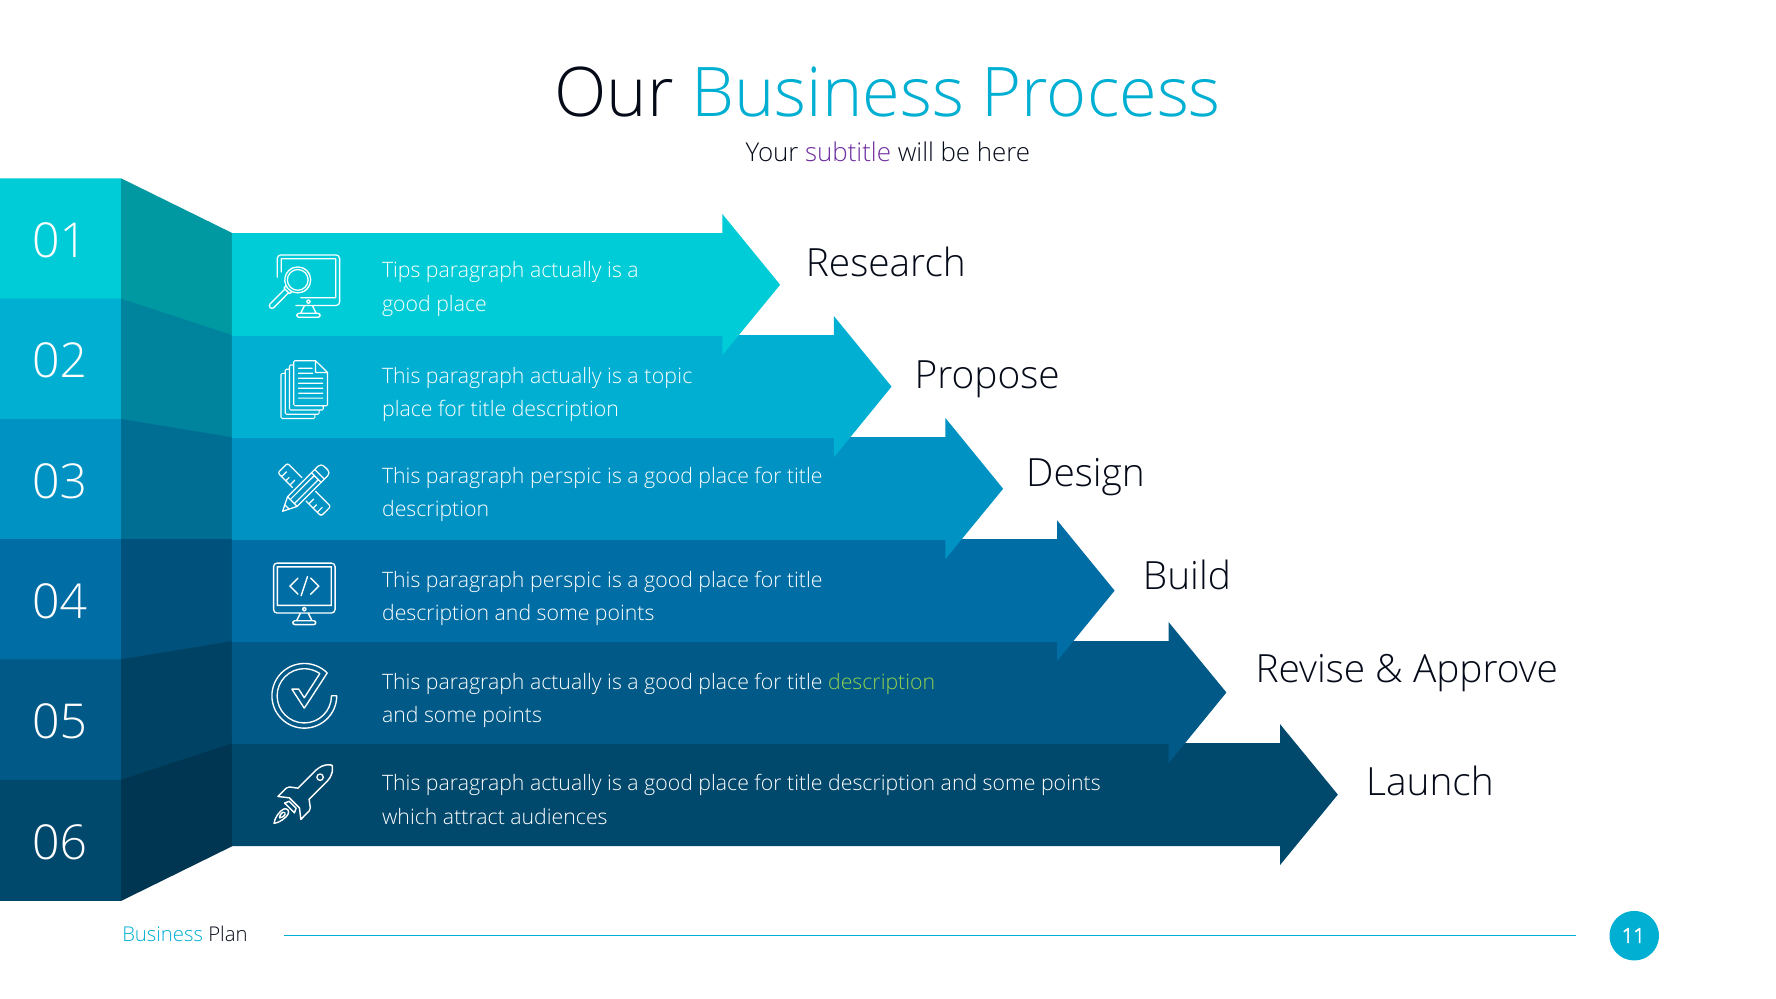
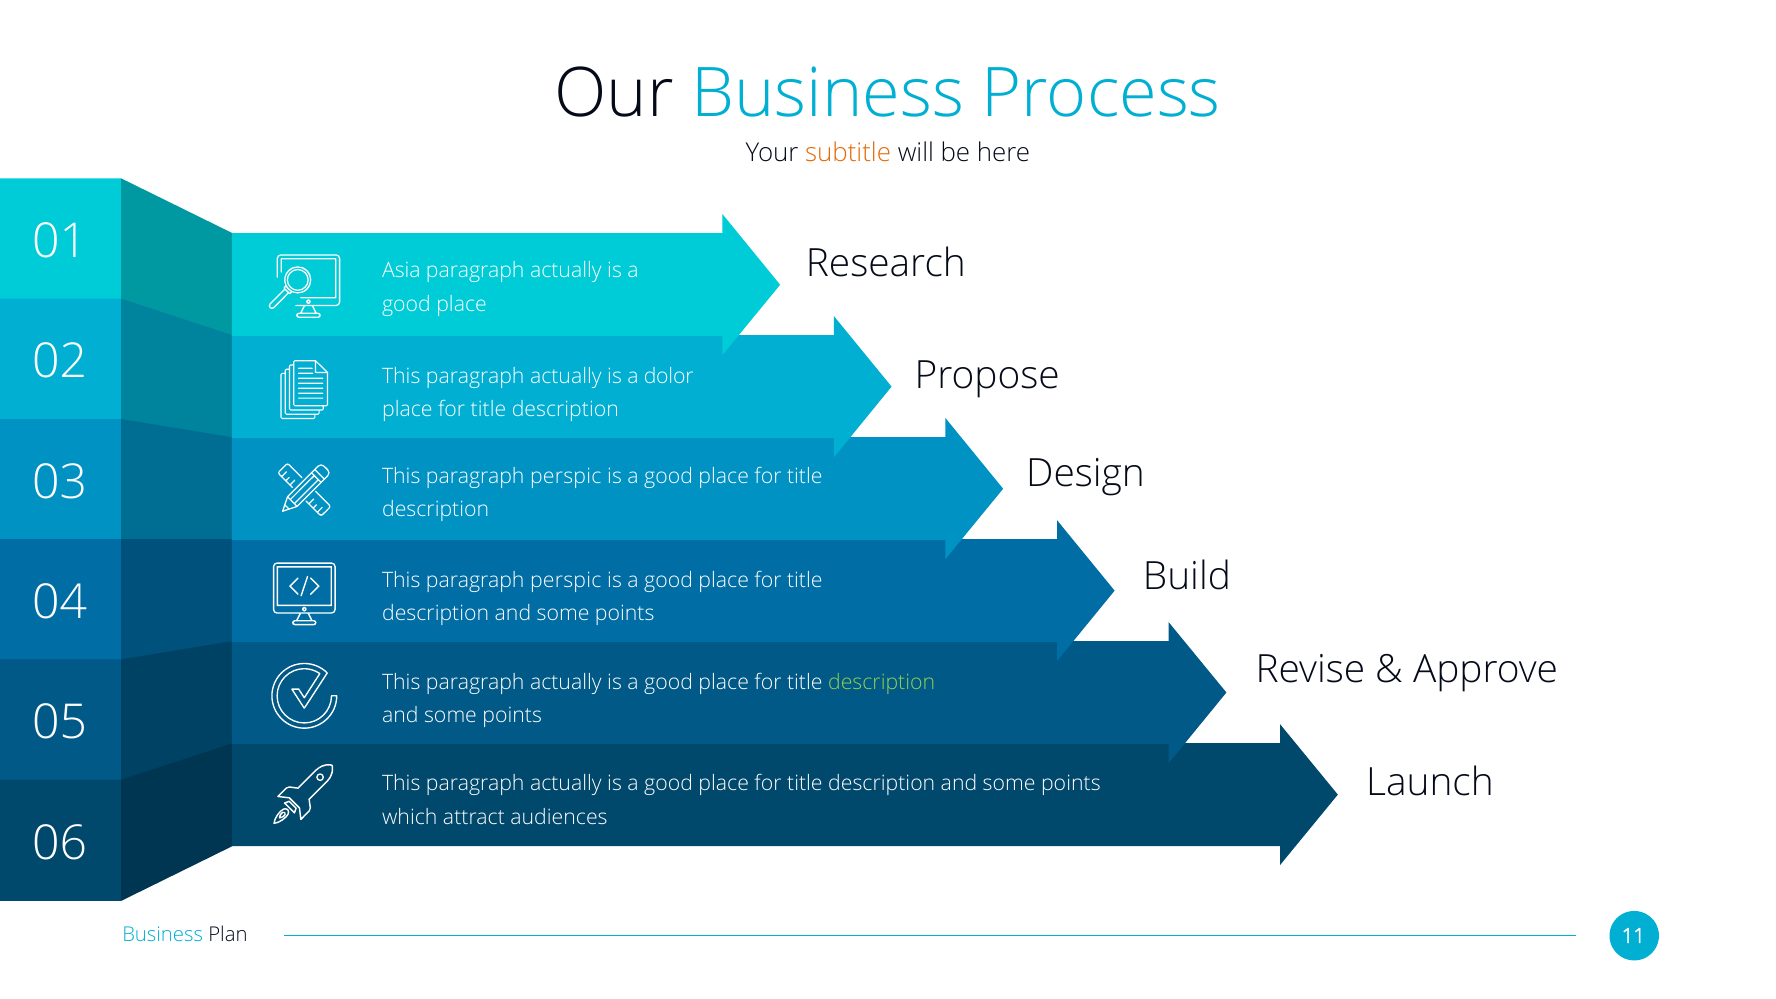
subtitle colour: purple -> orange
Tips: Tips -> Asia
topic: topic -> dolor
